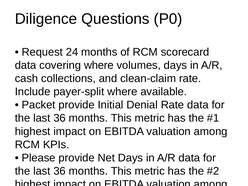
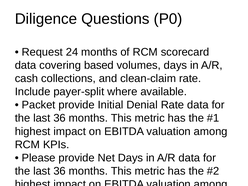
covering where: where -> based
